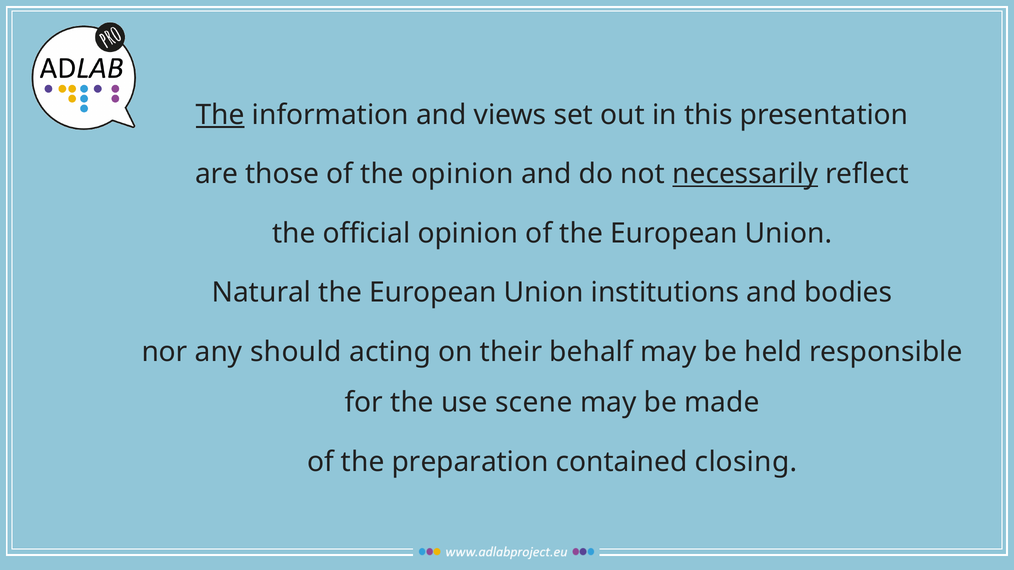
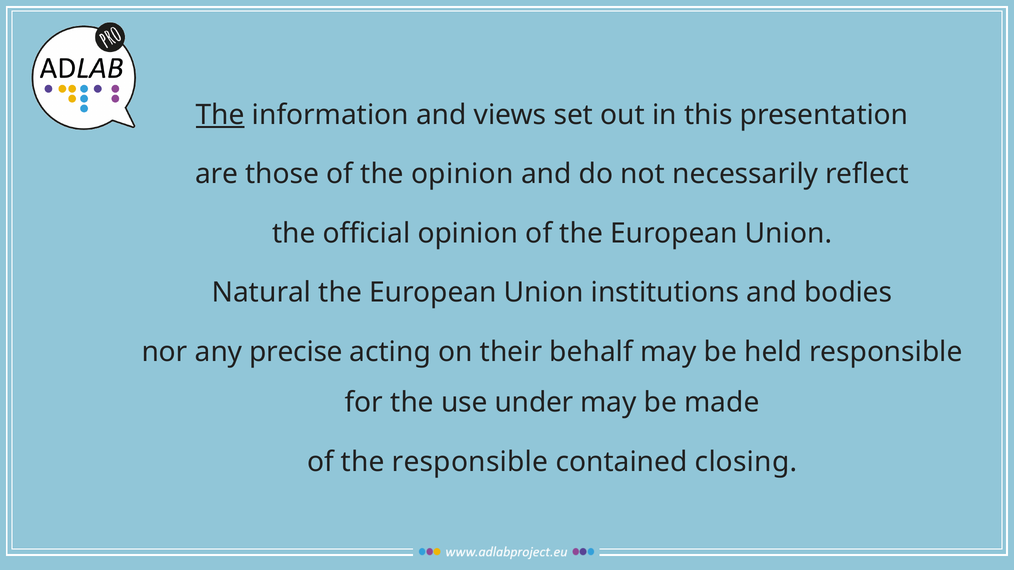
necessarily underline: present -> none
should: should -> precise
scene: scene -> under
the preparation: preparation -> responsible
